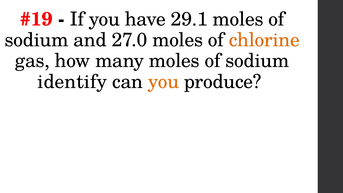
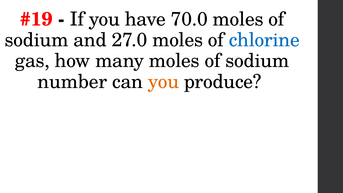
29.1: 29.1 -> 70.0
chlorine colour: orange -> blue
identify: identify -> number
